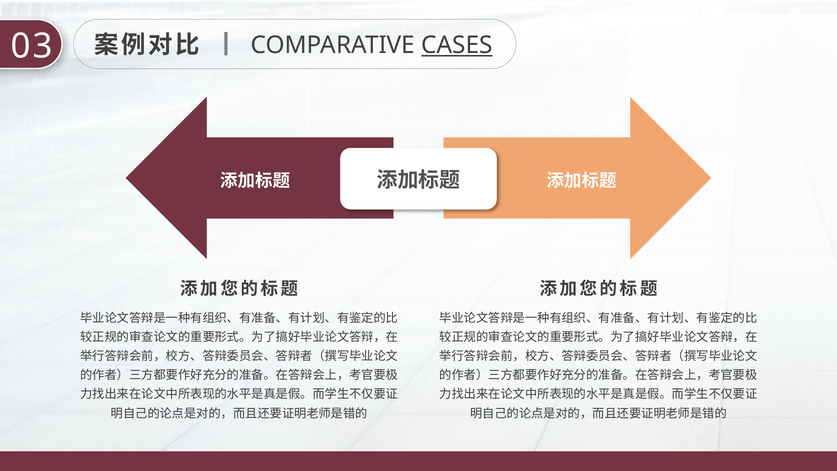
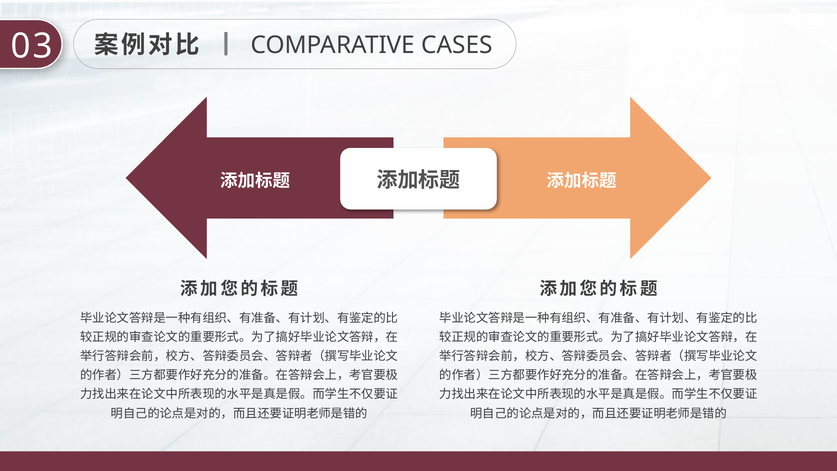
CASES underline: present -> none
